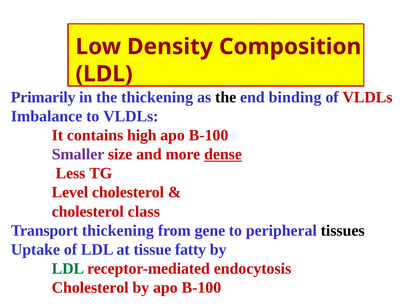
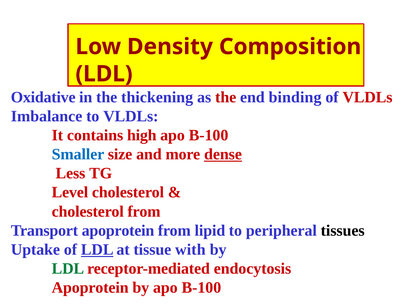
Primarily: Primarily -> Oxidative
the at (226, 97) colour: black -> red
Smaller colour: purple -> blue
cholesterol class: class -> from
Transport thickening: thickening -> apoprotein
gene: gene -> lipid
LDL at (97, 250) underline: none -> present
fatty: fatty -> with
Cholesterol at (90, 288): Cholesterol -> Apoprotein
